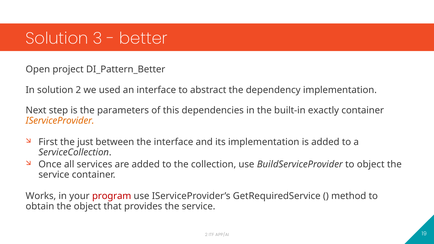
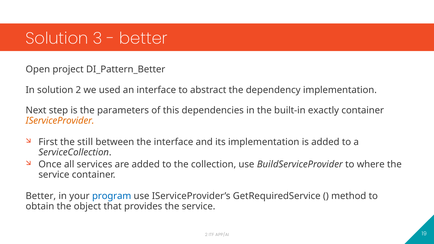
just: just -> still
to object: object -> where
Works at (41, 196): Works -> Better
program colour: red -> blue
